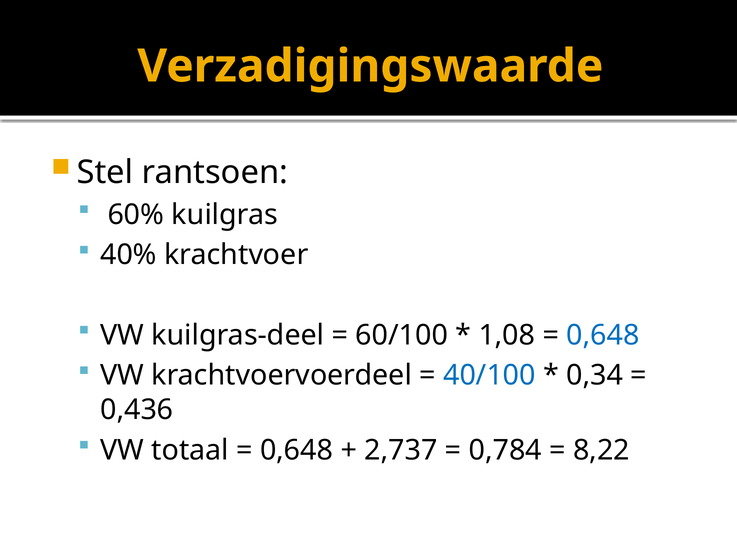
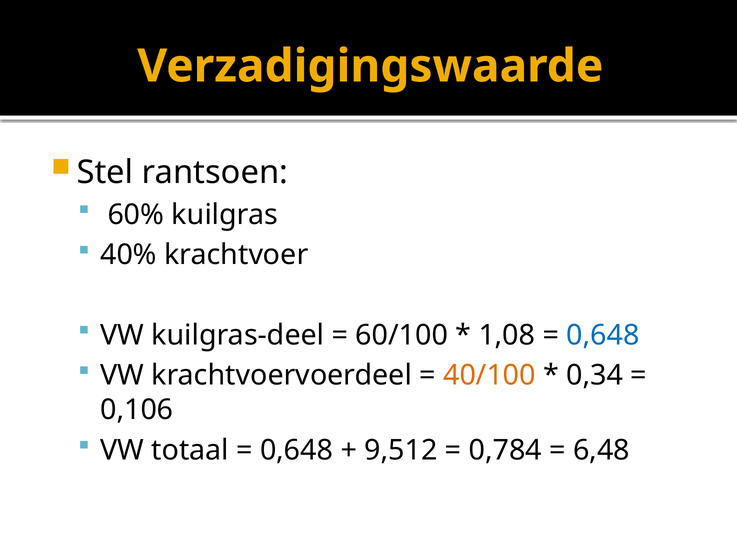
40/100 colour: blue -> orange
0,436: 0,436 -> 0,106
2,737: 2,737 -> 9,512
8,22: 8,22 -> 6,48
